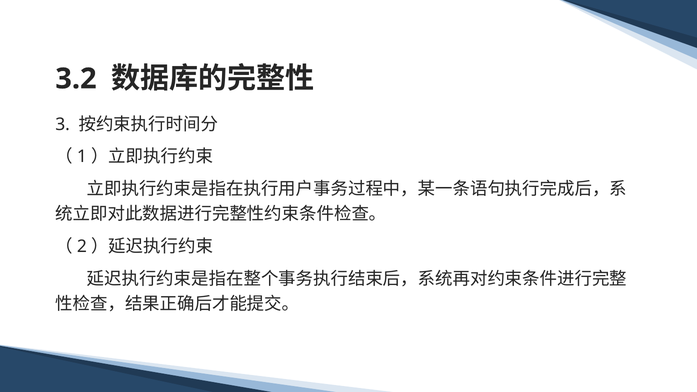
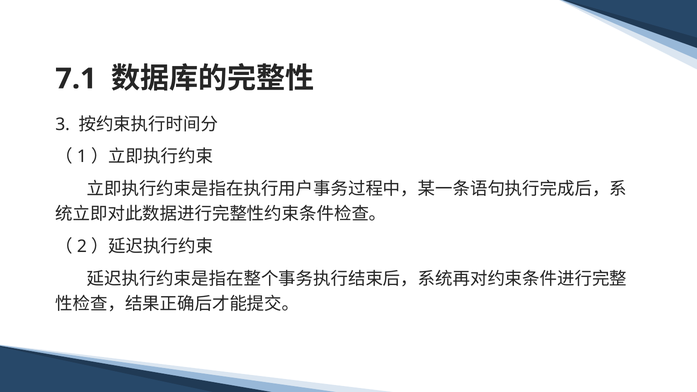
3.2: 3.2 -> 7.1
